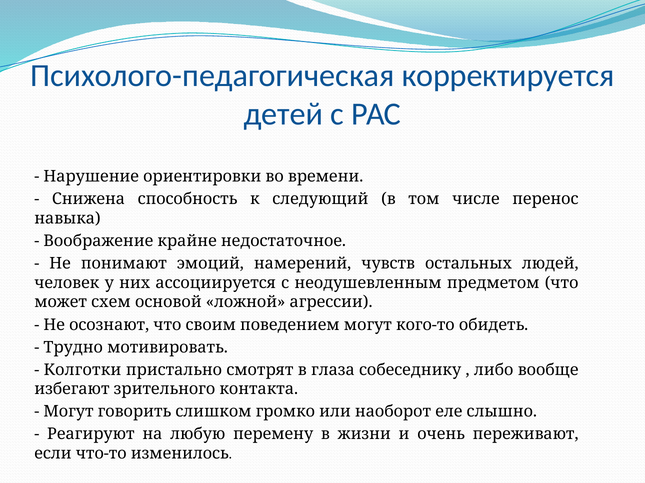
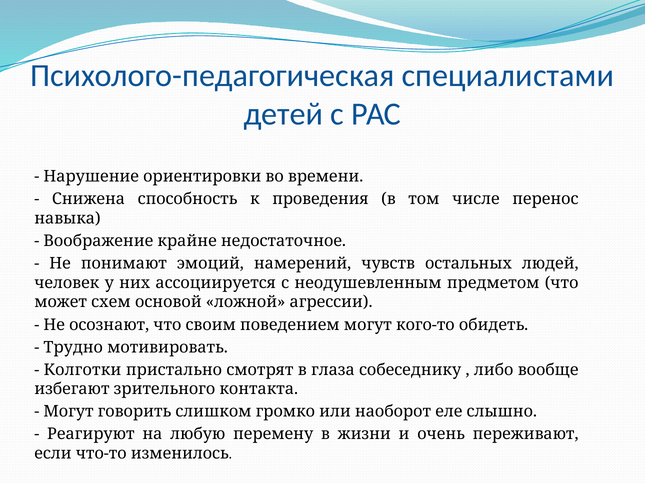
корректируется: корректируется -> специалистами
следующий: следующий -> проведения
